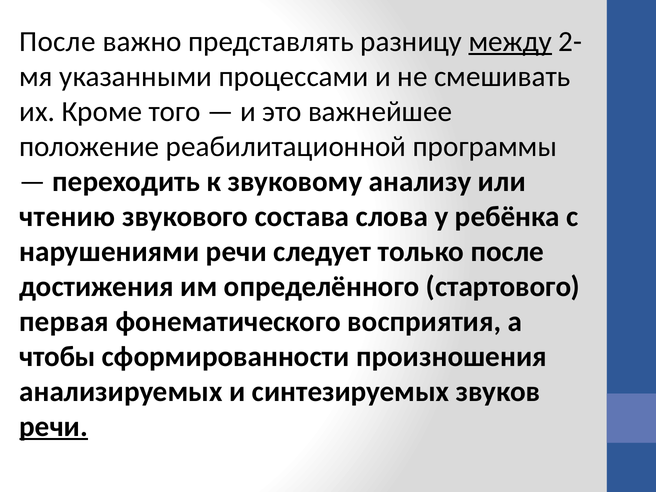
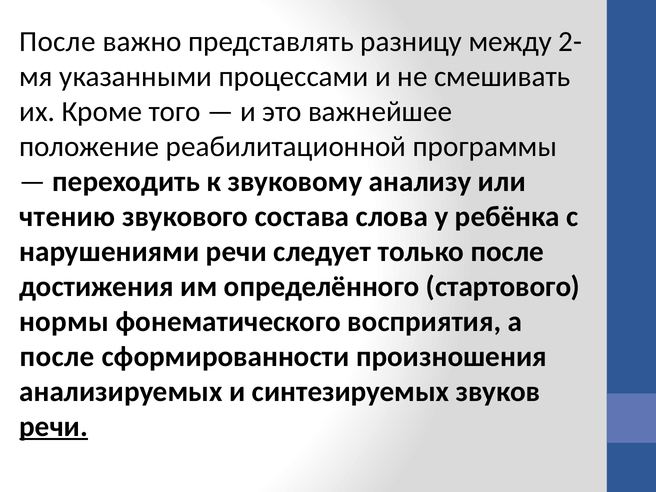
между underline: present -> none
первая: первая -> нормы
чтобы at (57, 356): чтобы -> после
